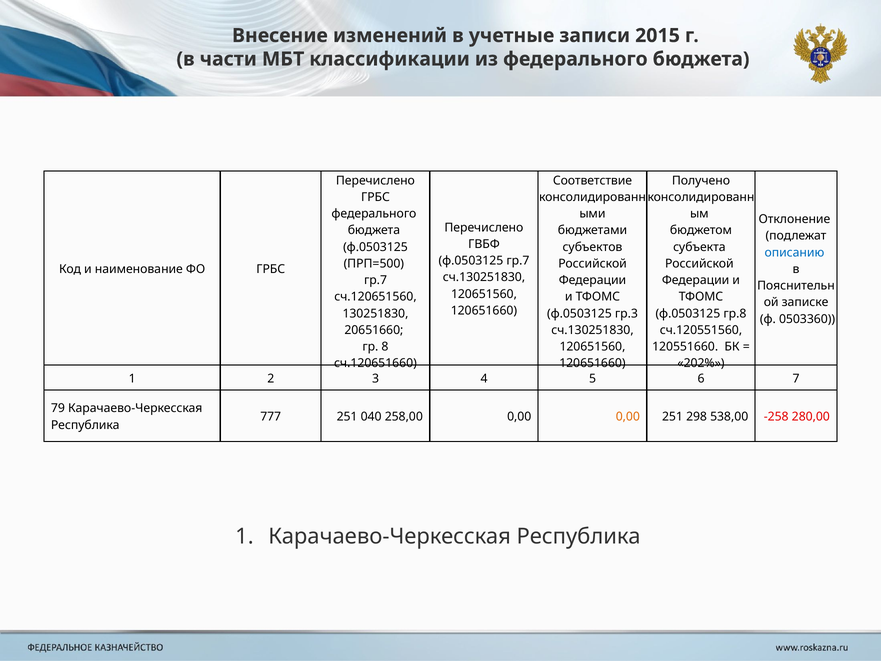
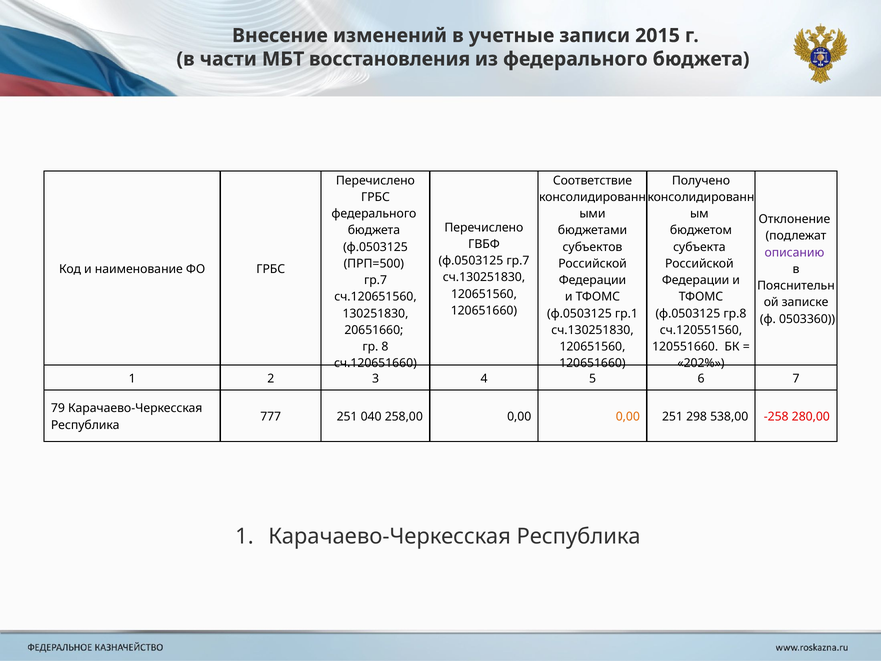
классификации: классификации -> восстановления
описанию colour: blue -> purple
гр.3: гр.3 -> гр.1
